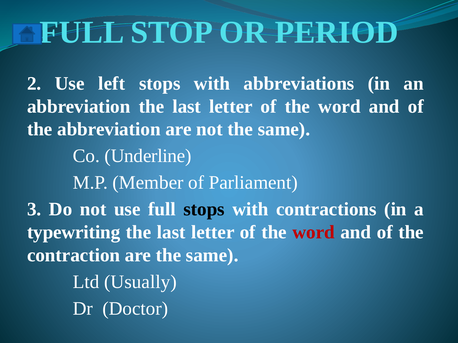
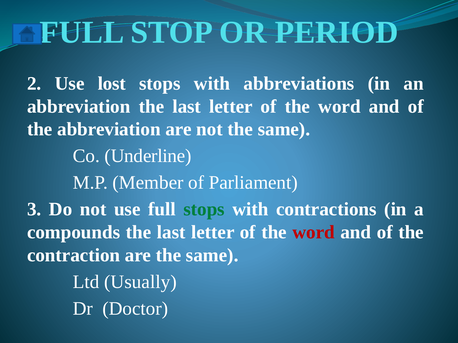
left: left -> lost
stops at (204, 210) colour: black -> green
typewriting: typewriting -> compounds
